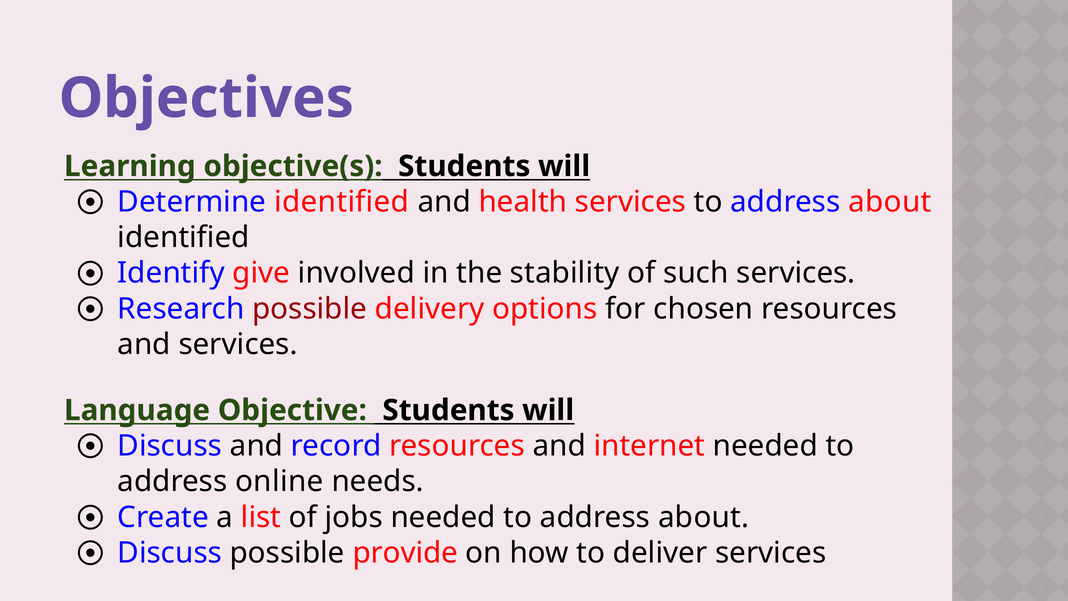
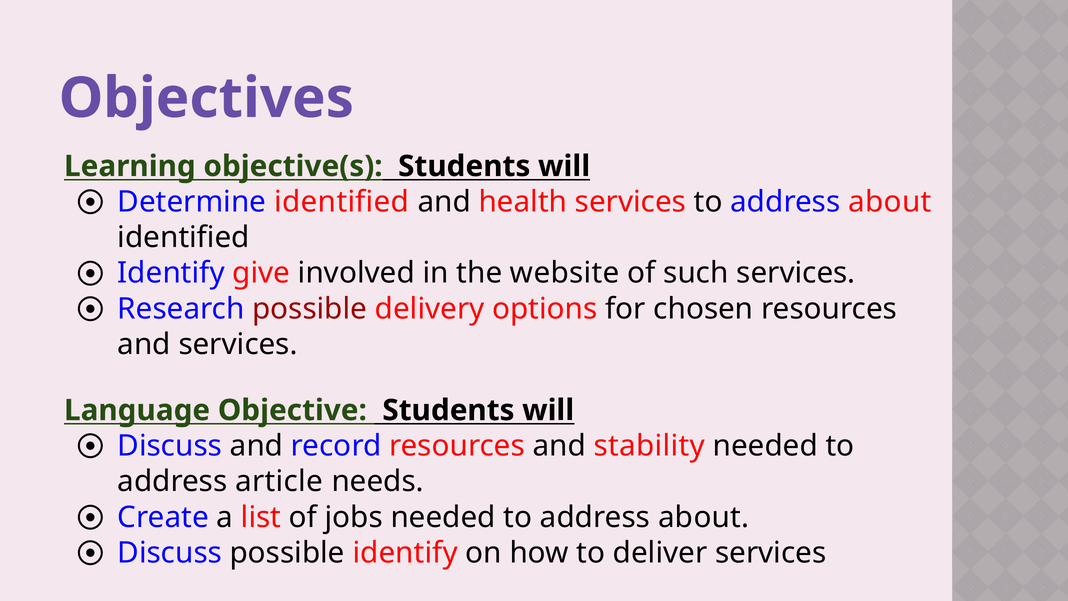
stability: stability -> website
internet: internet -> stability
online: online -> article
possible provide: provide -> identify
